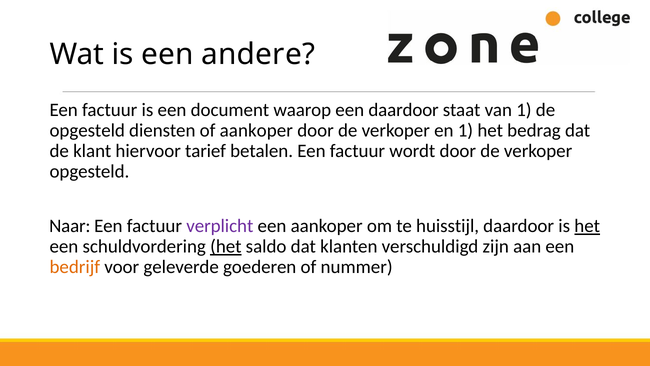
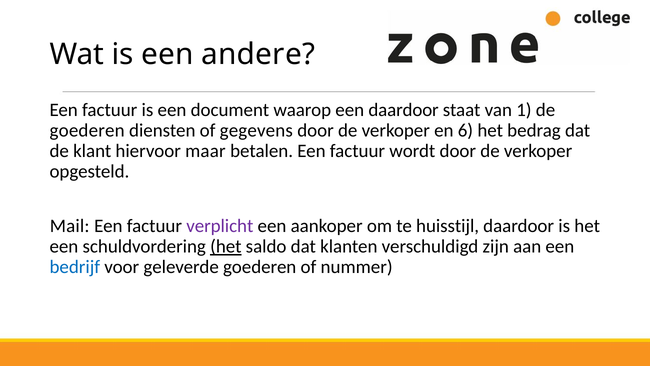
opgesteld at (87, 130): opgesteld -> goederen
of aankoper: aankoper -> gegevens
en 1: 1 -> 6
tarief: tarief -> maar
Naar: Naar -> Mail
het at (587, 226) underline: present -> none
bedrijf colour: orange -> blue
